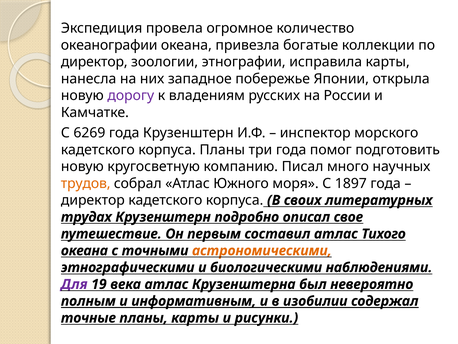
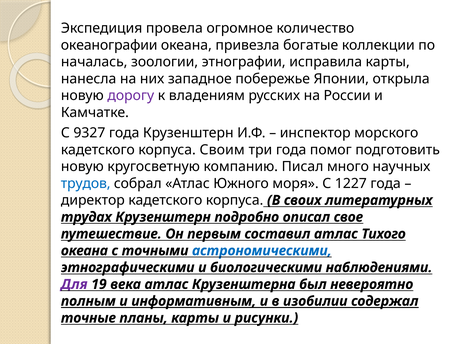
директор at (94, 62): директор -> началась
6269: 6269 -> 9327
корпуса Планы: Планы -> Своим
трудов colour: orange -> blue
1897: 1897 -> 1227
астрономическими colour: orange -> blue
